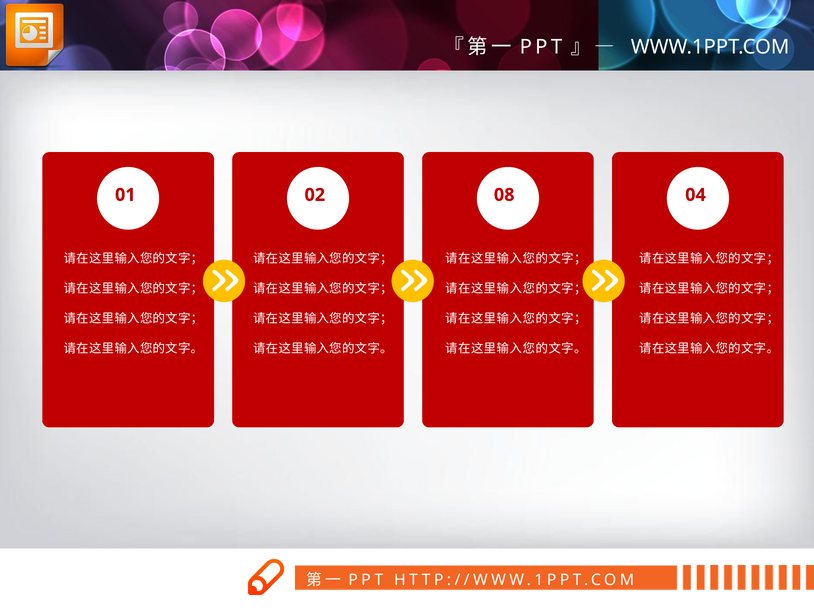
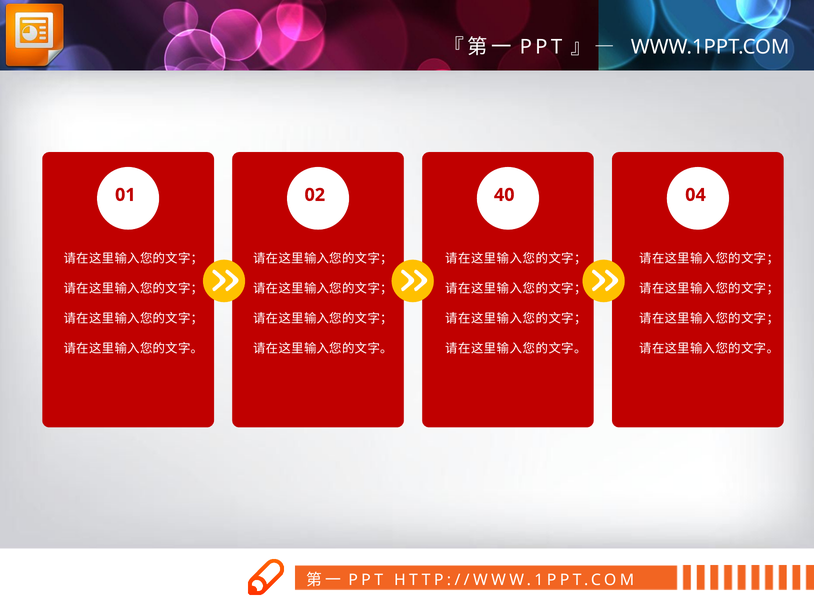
08: 08 -> 40
